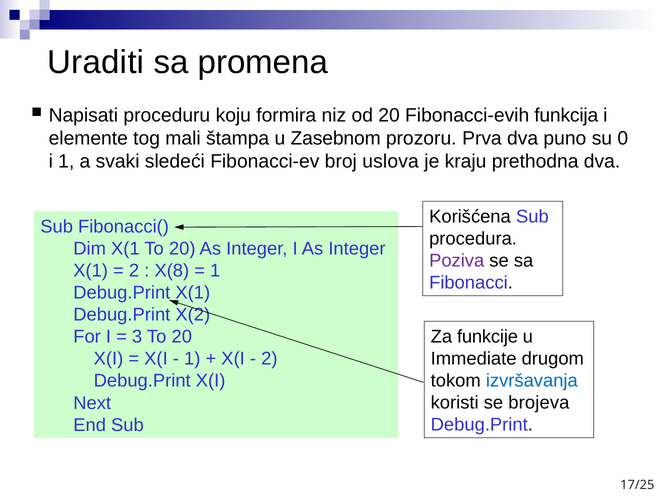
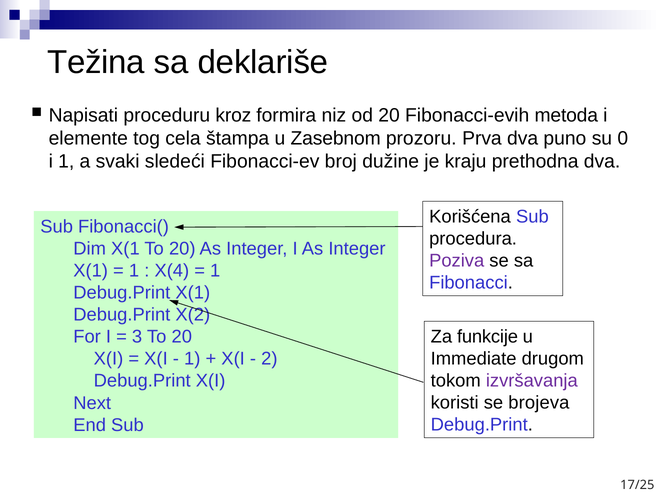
Uraditi: Uraditi -> Težina
promena: promena -> deklariše
koju: koju -> kroz
funkcija: funkcija -> metoda
mali: mali -> cela
uslova: uslova -> dužine
2 at (134, 271): 2 -> 1
X(8: X(8 -> X(4
izvršavanja colour: blue -> purple
